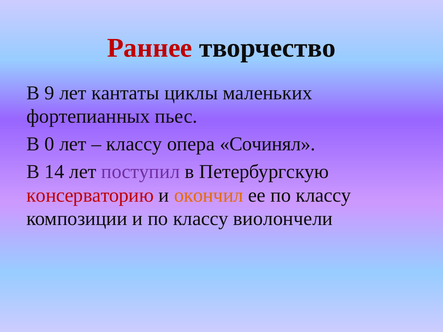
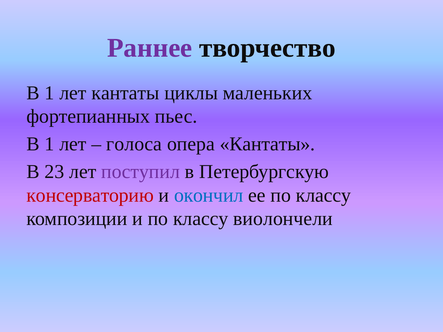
Раннее colour: red -> purple
9 at (50, 93): 9 -> 1
0 at (50, 144): 0 -> 1
классу at (134, 144): классу -> голоса
опера Сочинял: Сочинял -> Кантаты
14: 14 -> 23
окончил colour: orange -> blue
